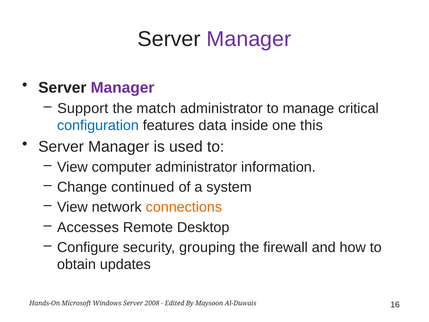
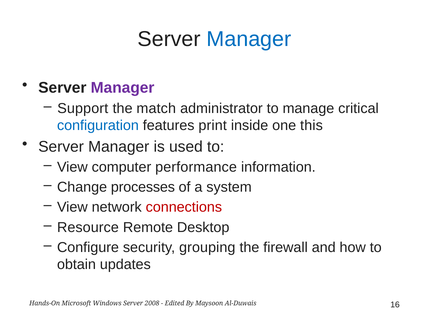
Manager at (249, 39) colour: purple -> blue
data: data -> print
computer administrator: administrator -> performance
continued: continued -> processes
connections colour: orange -> red
Accesses: Accesses -> Resource
